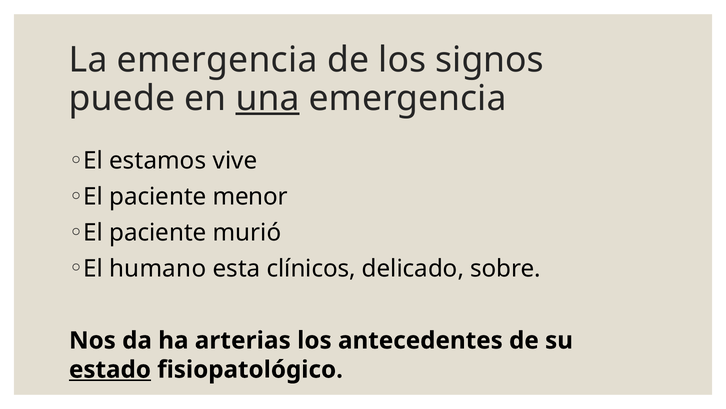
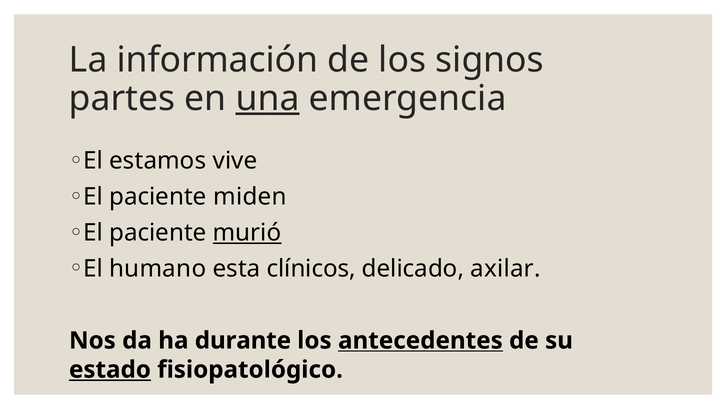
La emergencia: emergencia -> información
puede: puede -> partes
menor: menor -> miden
murió underline: none -> present
sobre: sobre -> axilar
arterias: arterias -> durante
antecedentes underline: none -> present
